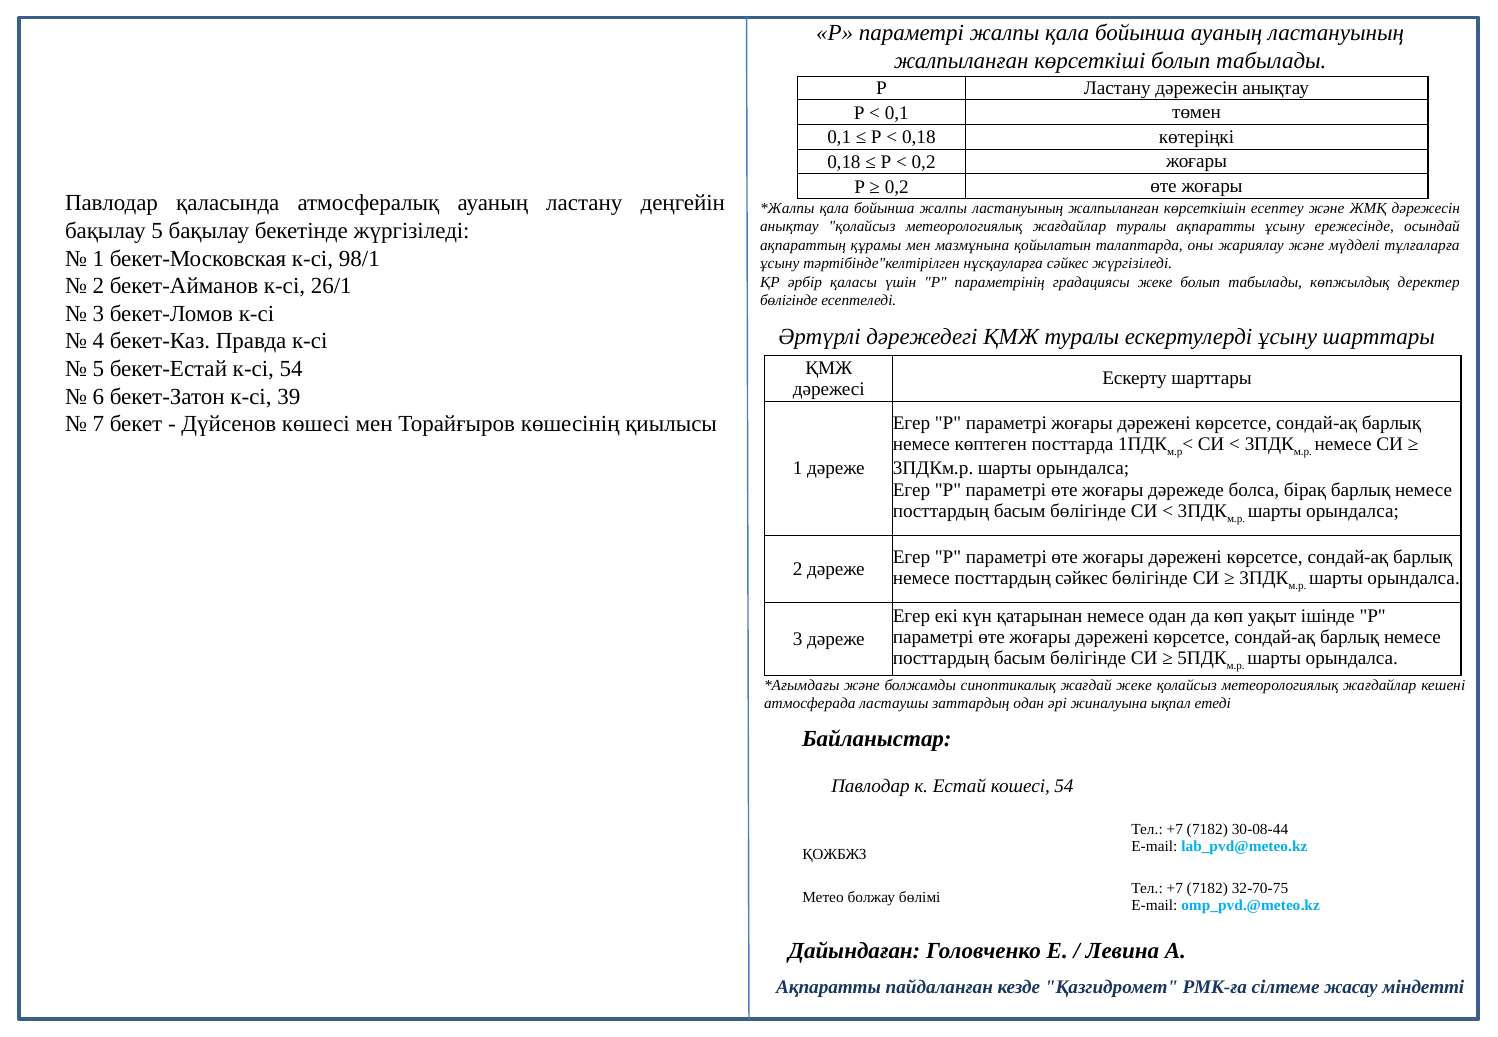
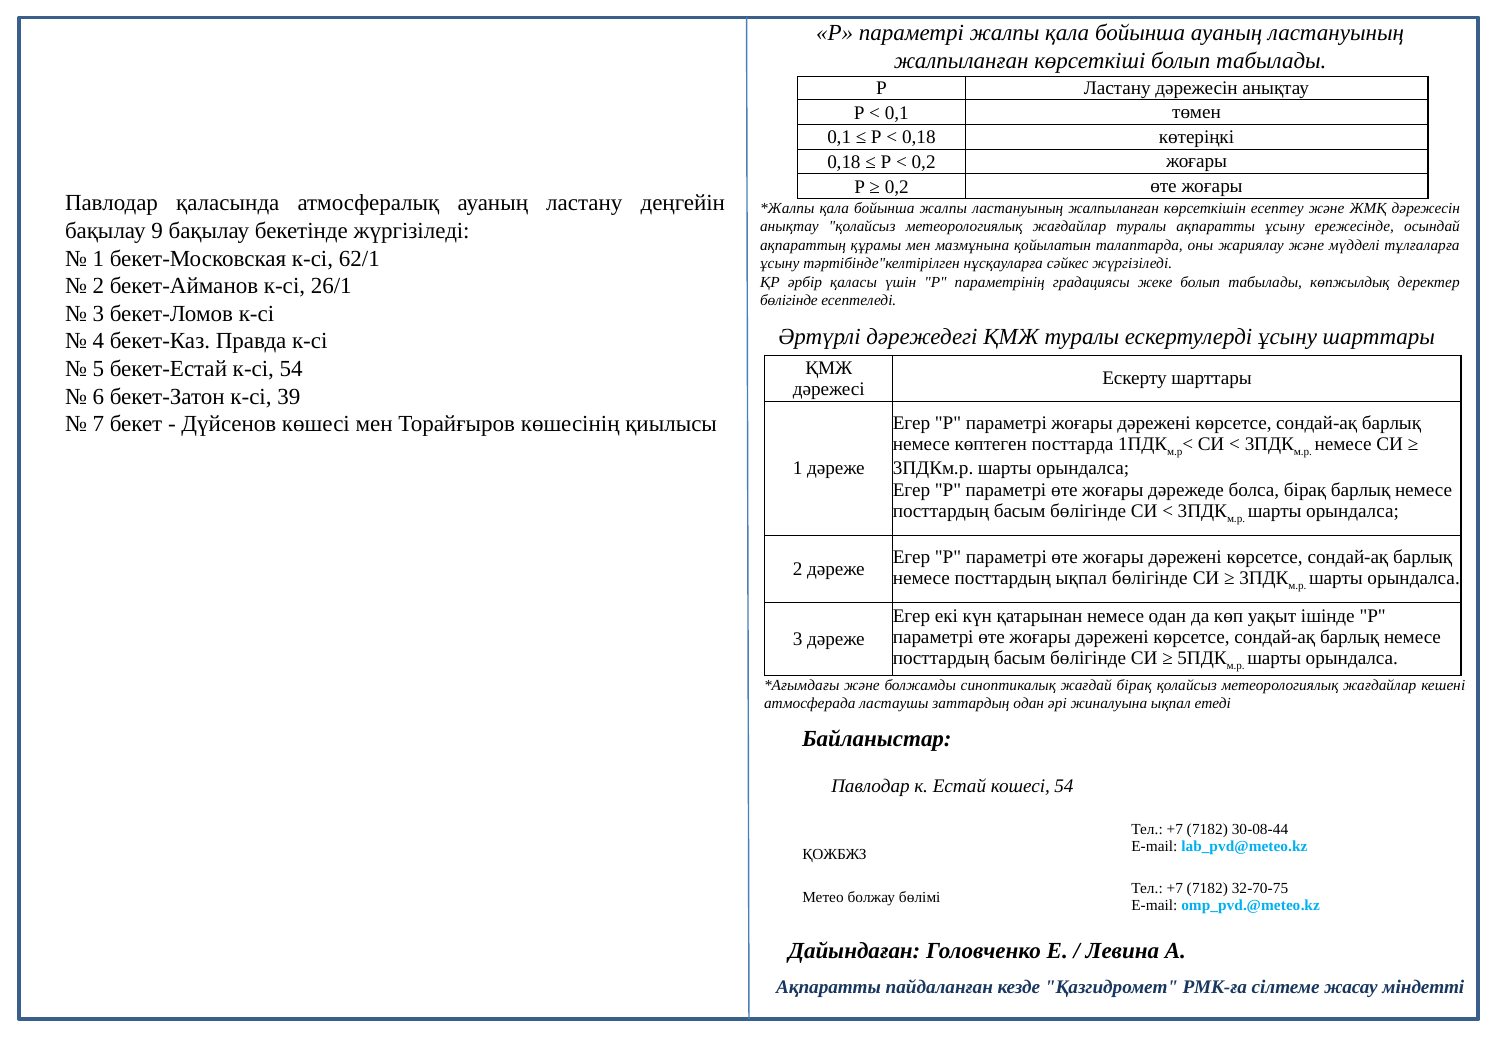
бақылау 5: 5 -> 9
98/1: 98/1 -> 62/1
посттардың сәйкес: сәйкес -> ықпал
жағдай жеке: жеке -> бірақ
